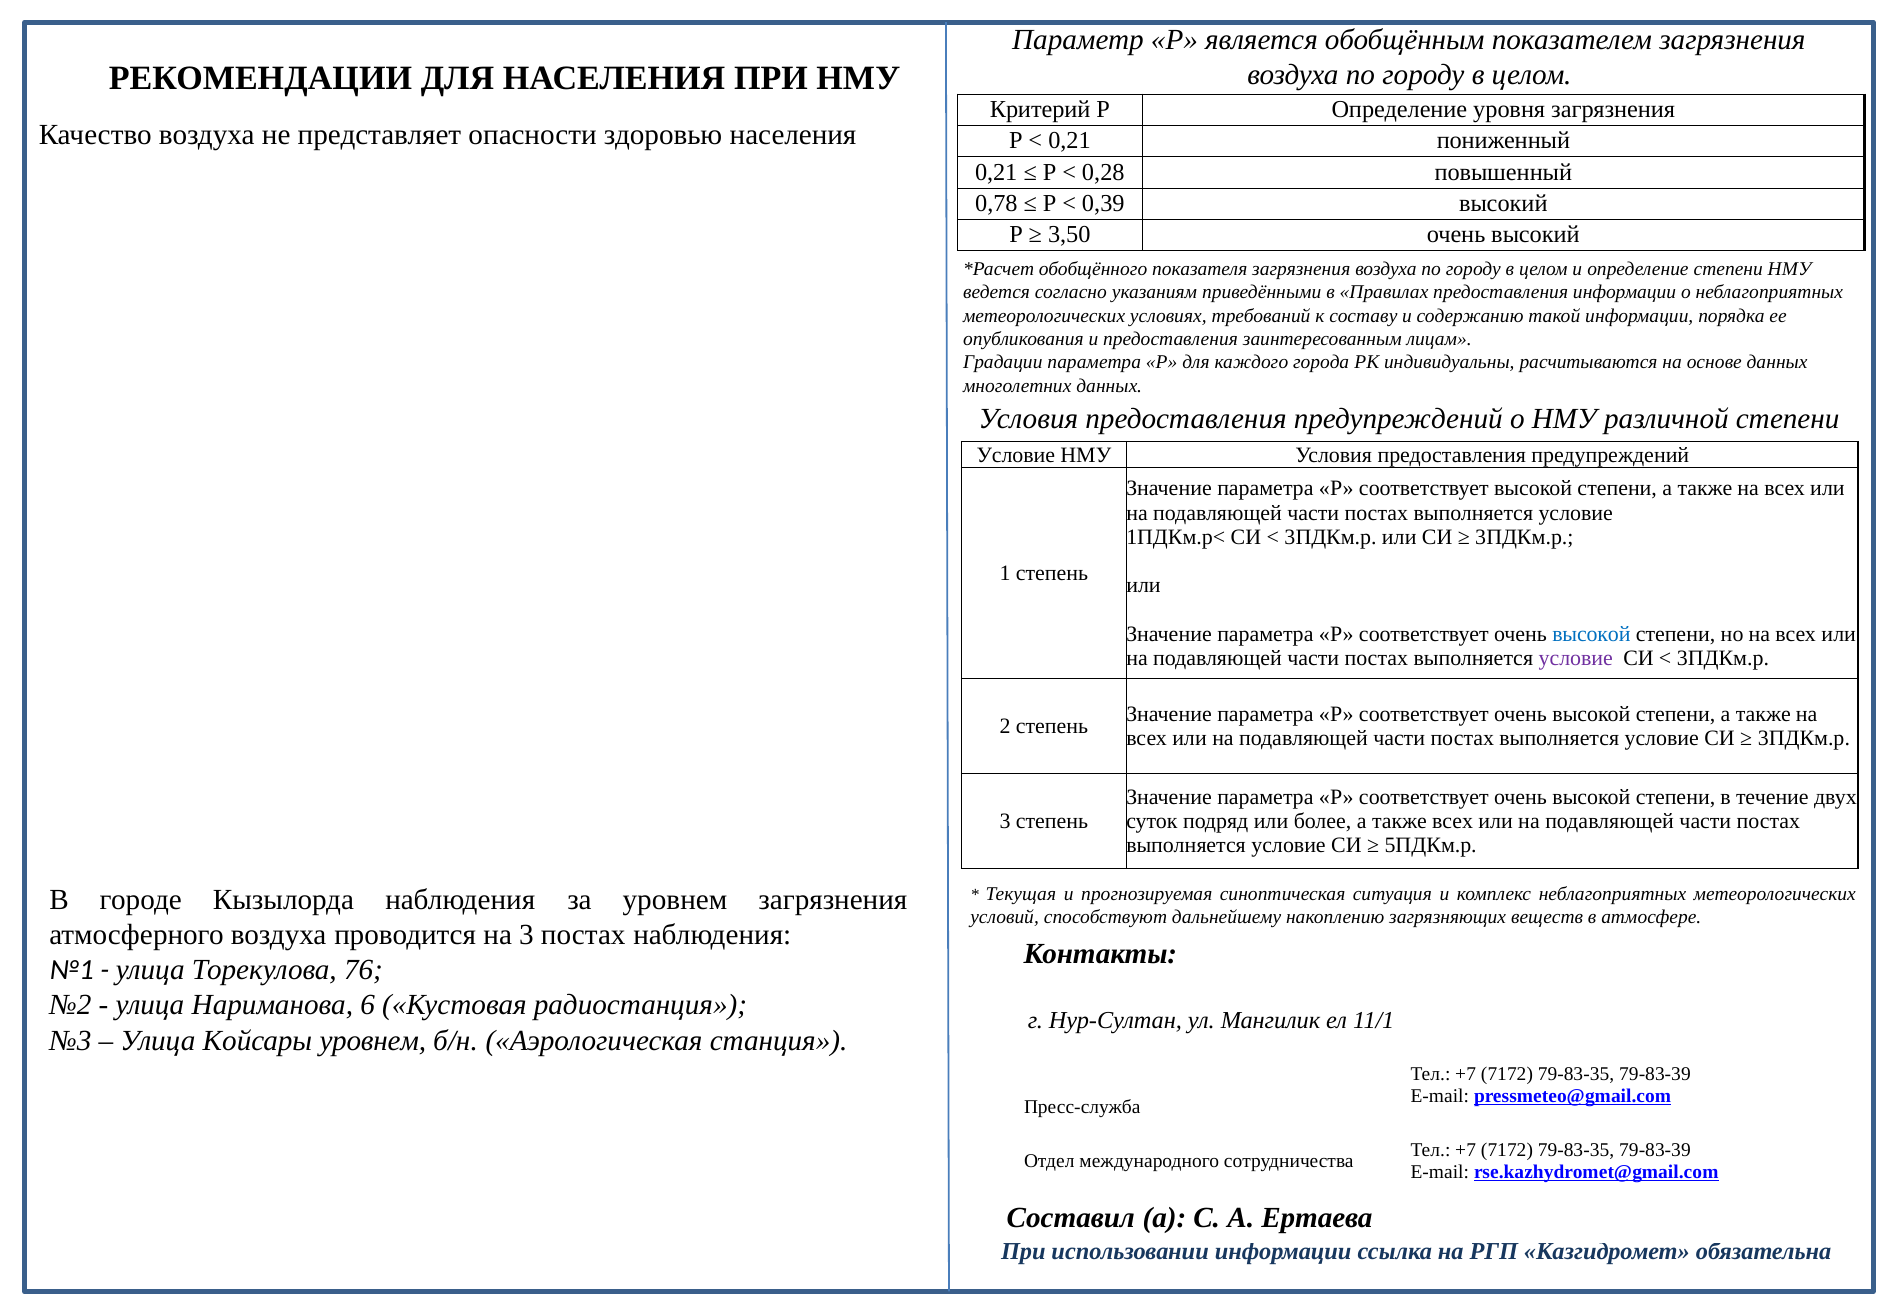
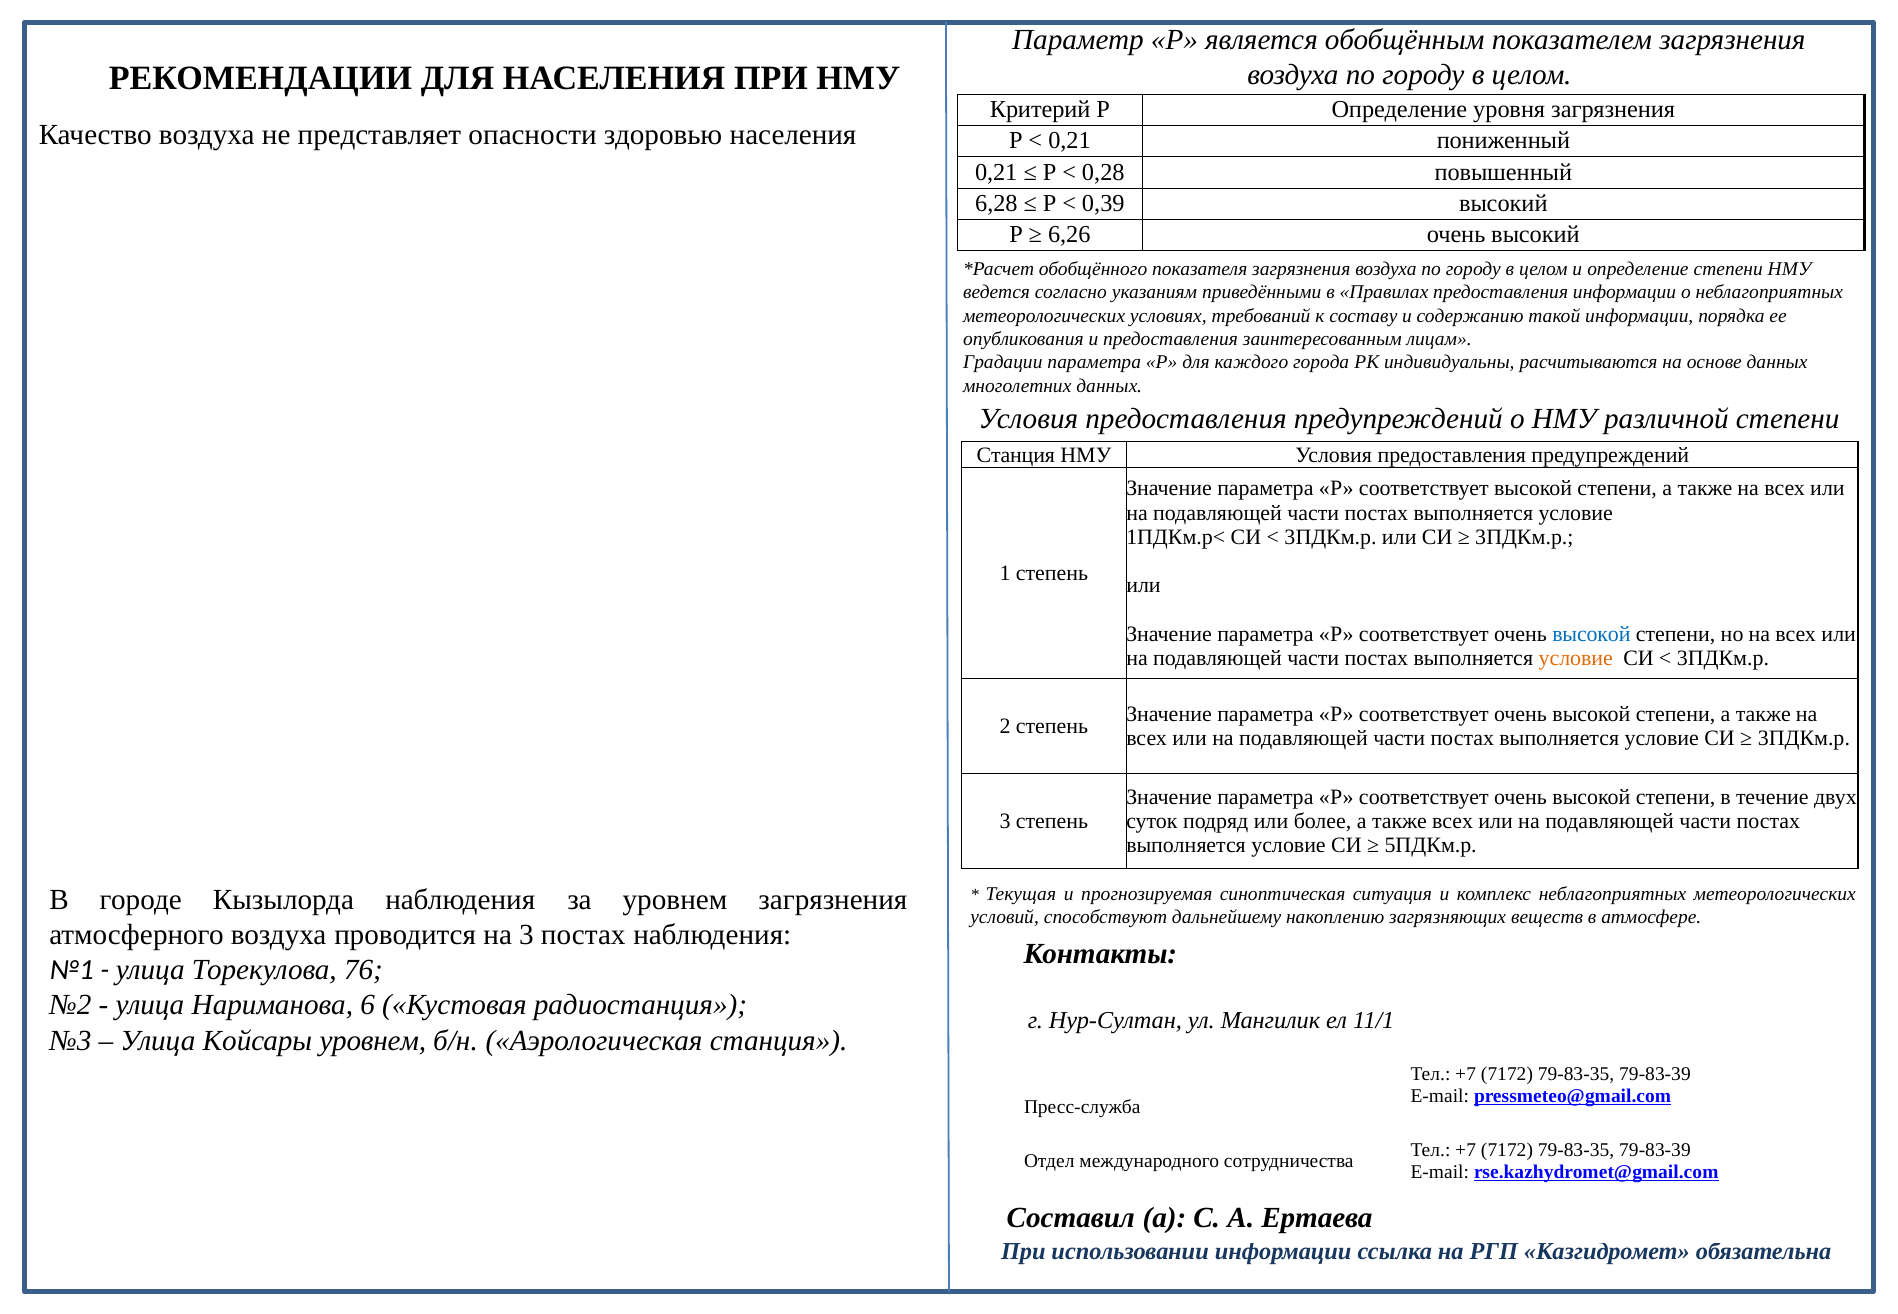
0,78: 0,78 -> 6,28
3,50: 3,50 -> 6,26
Условие at (1016, 455): Условие -> Станция
условие at (1576, 658) colour: purple -> orange
